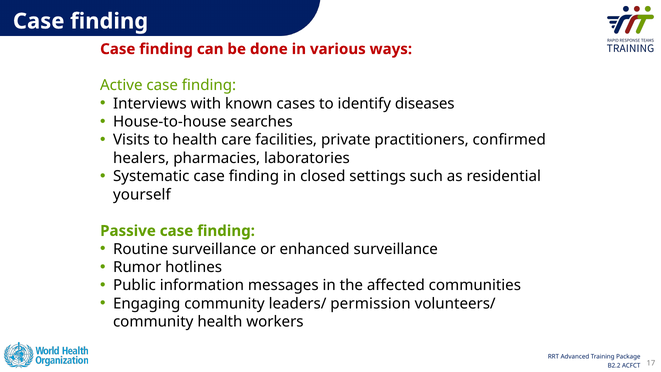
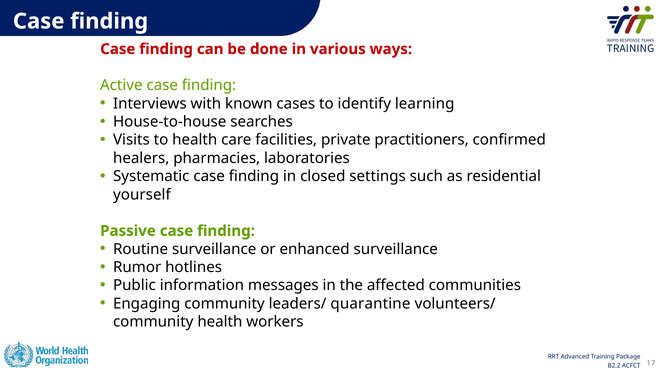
diseases: diseases -> learning
permission: permission -> quarantine
